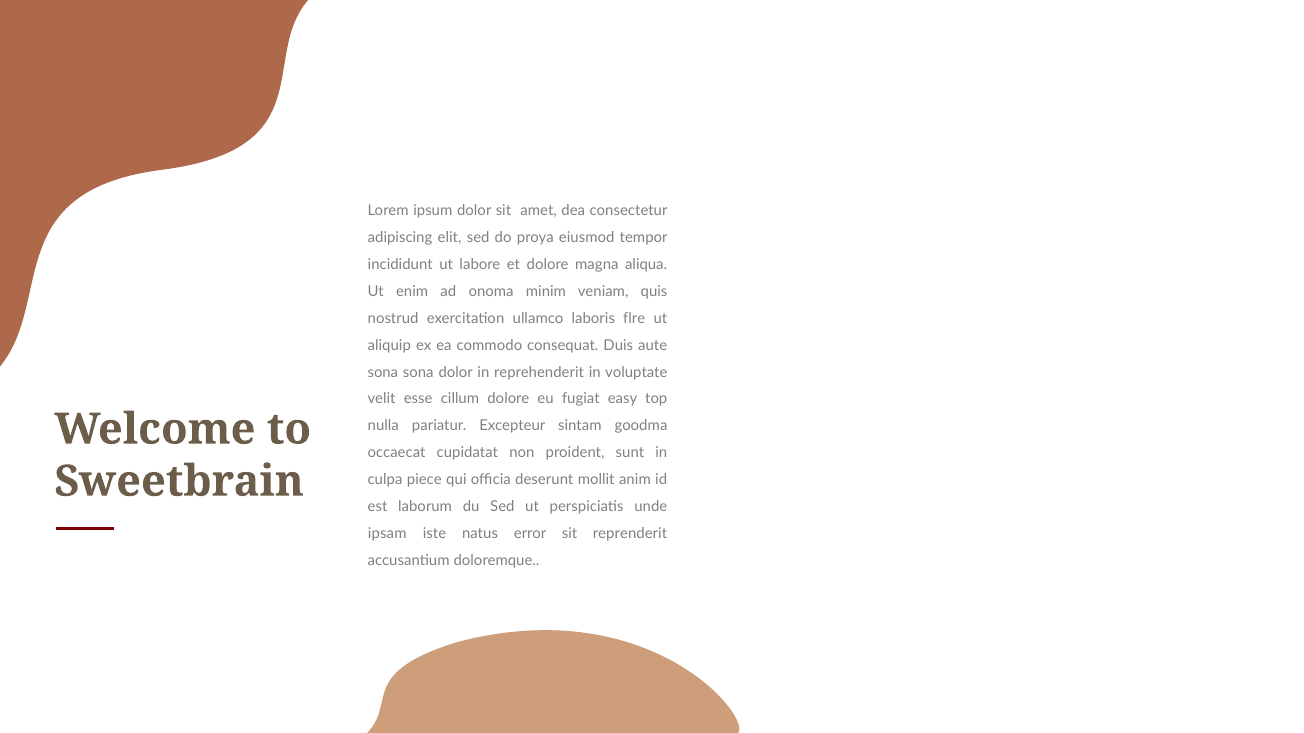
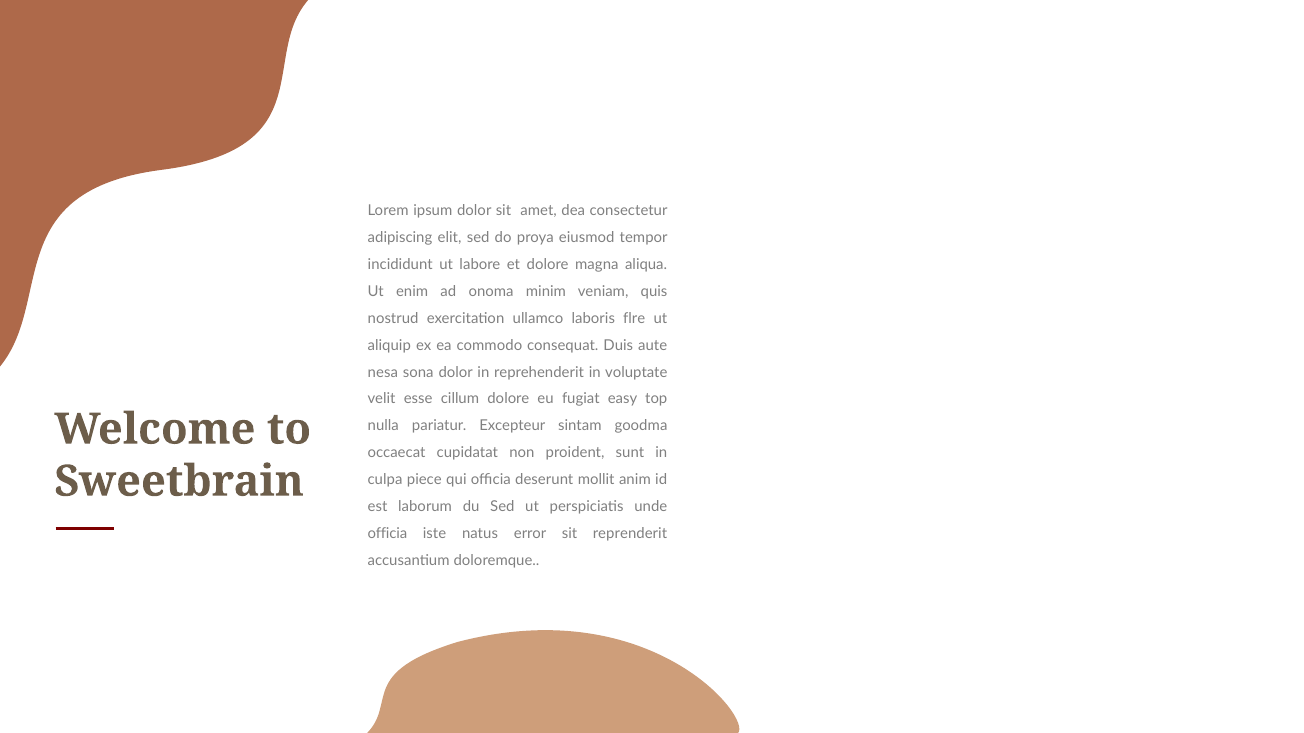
sona at (383, 372): sona -> nesa
ipsam at (387, 534): ipsam -> officia
